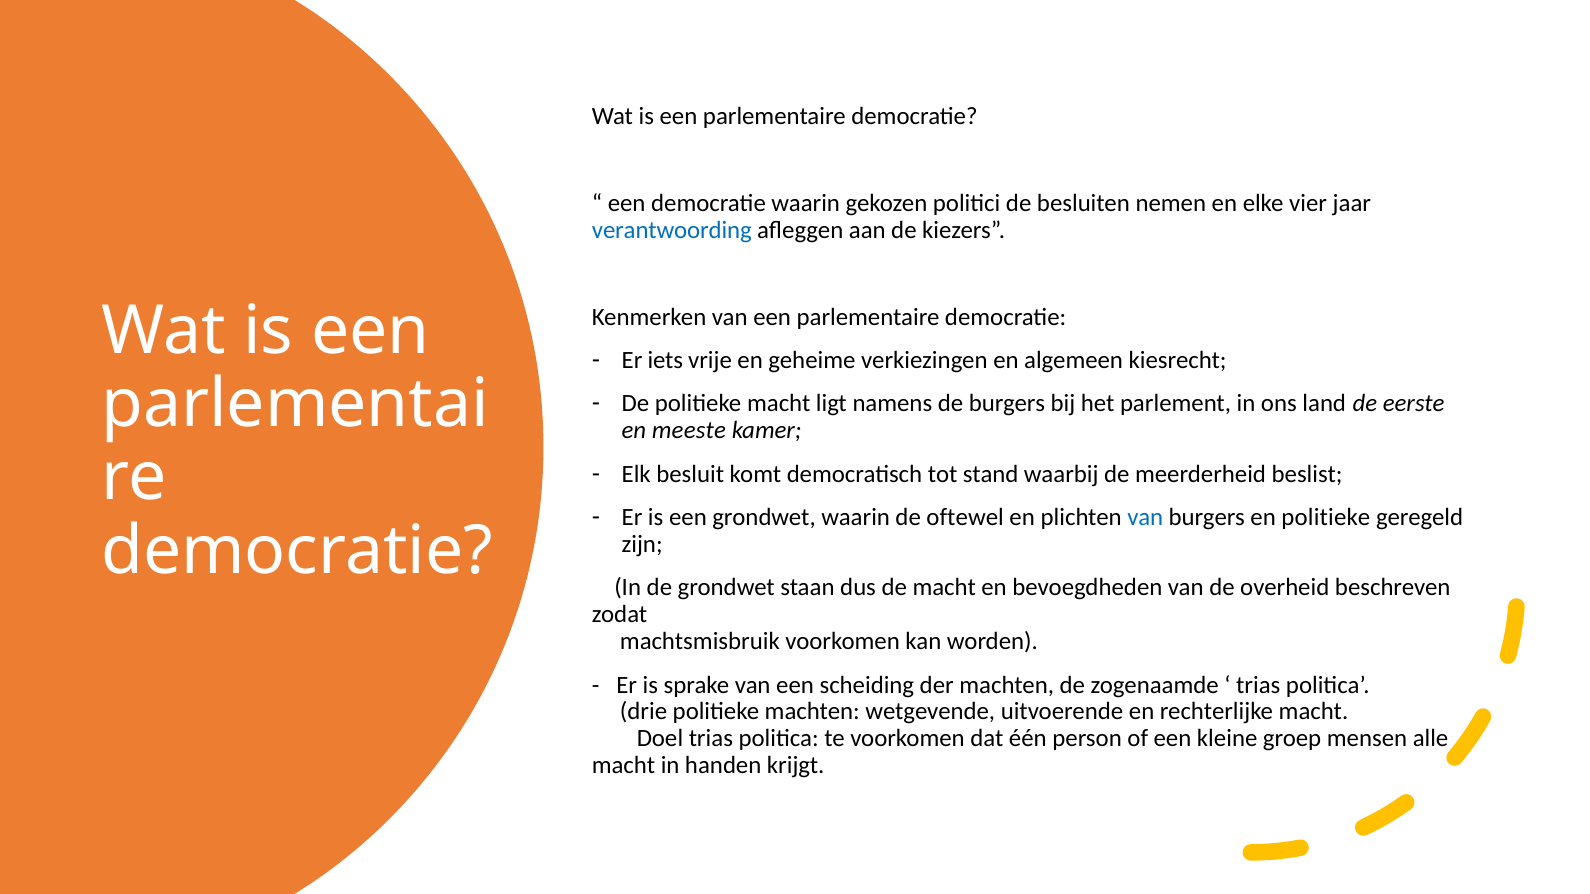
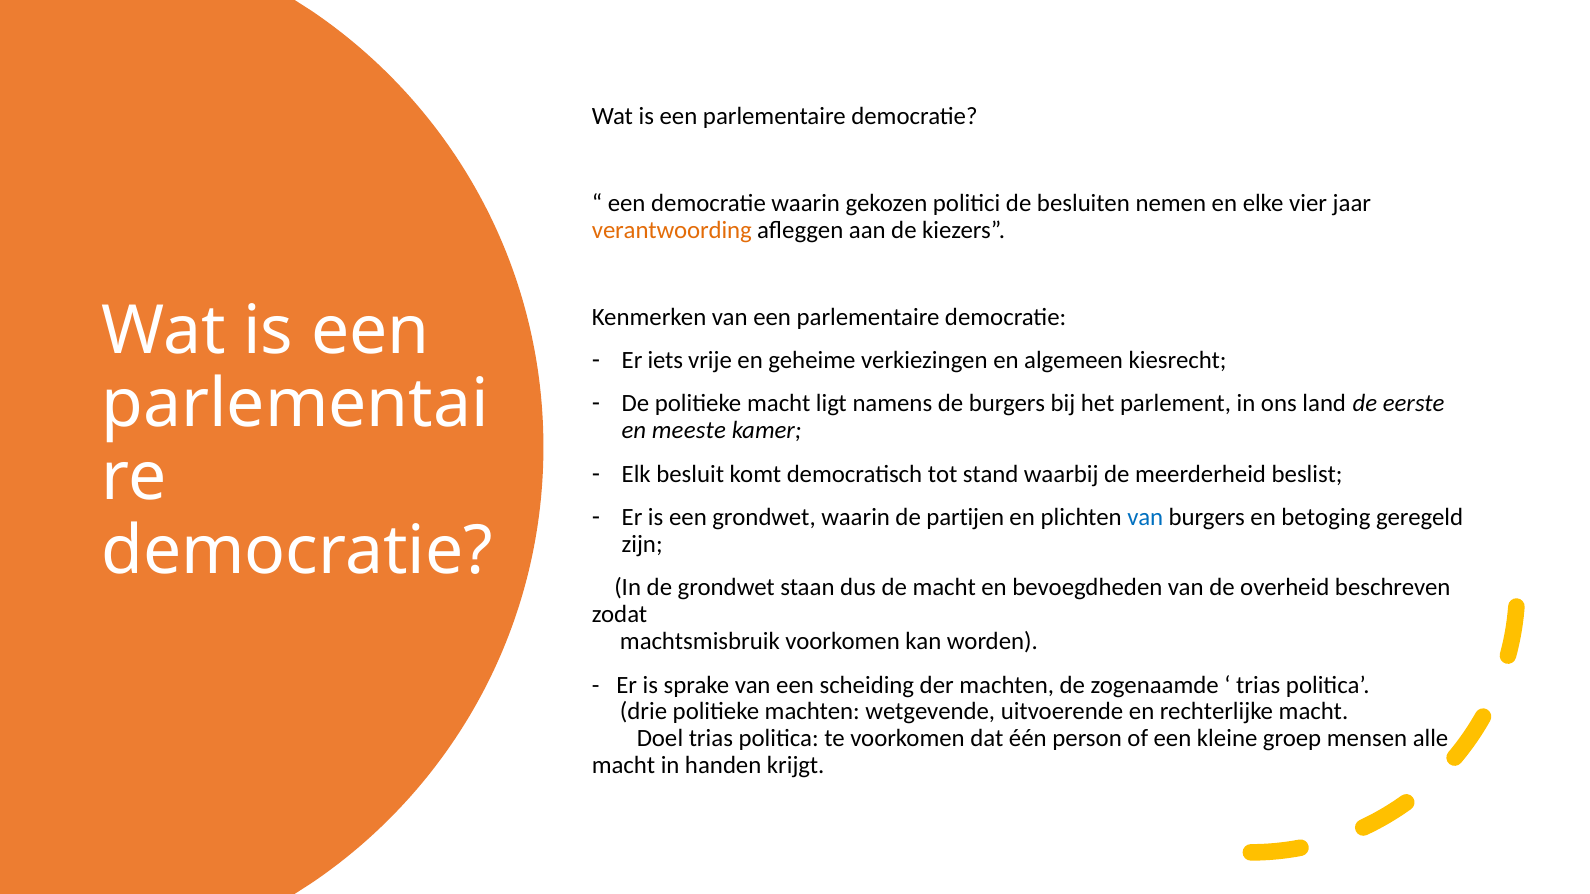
verantwoording colour: blue -> orange
oftewel: oftewel -> partijen
en politieke: politieke -> betoging
